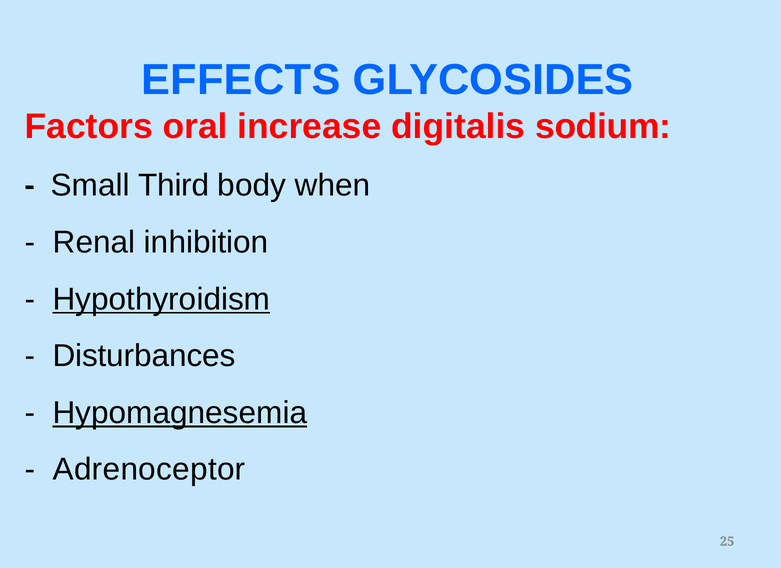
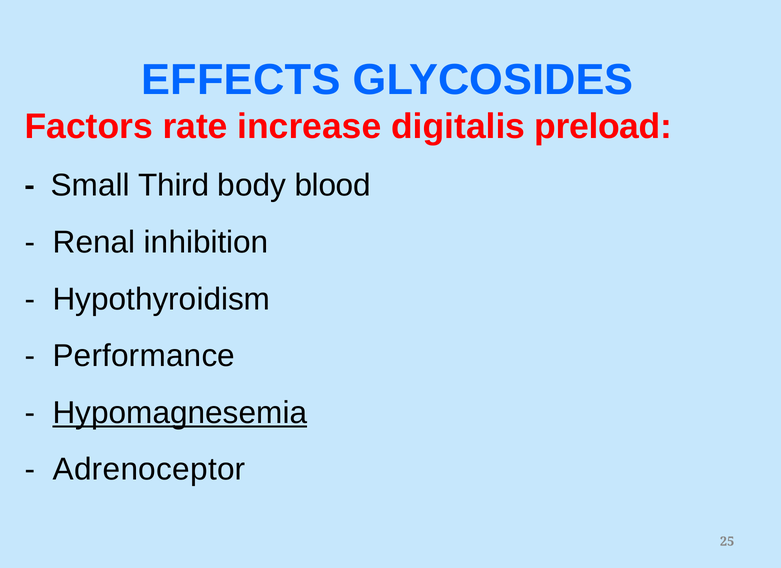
oral: oral -> rate
sodium: sodium -> preload
when: when -> blood
Hypothyroidism underline: present -> none
Disturbances: Disturbances -> Performance
